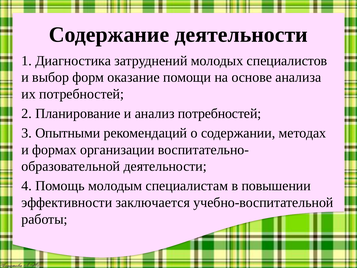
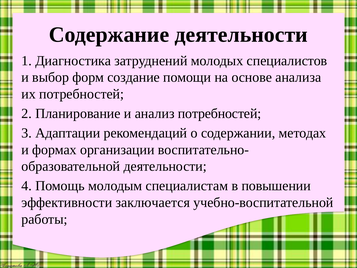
оказание: оказание -> создание
Опытными: Опытными -> Адаптации
